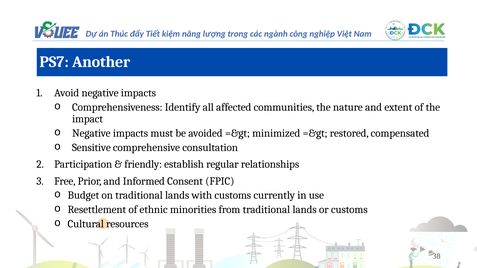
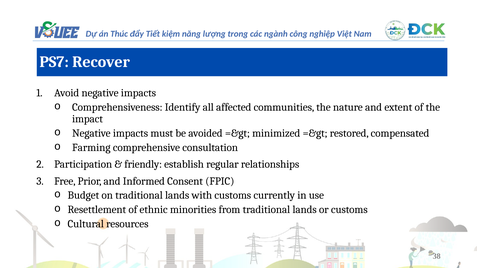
Another: Another -> Recover
Sensitive: Sensitive -> Farming
